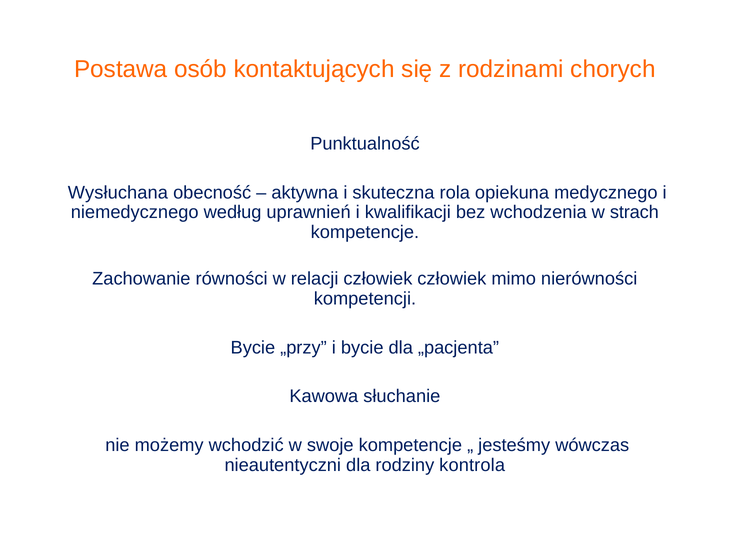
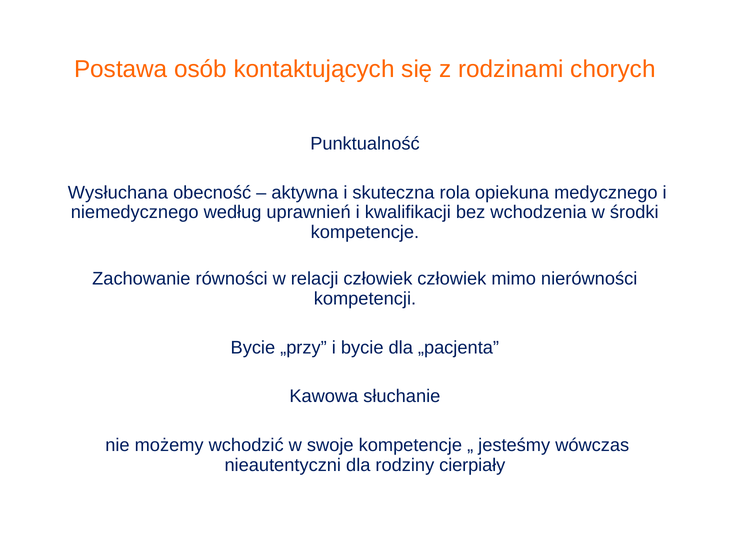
strach: strach -> środki
kontrola: kontrola -> cierpiały
